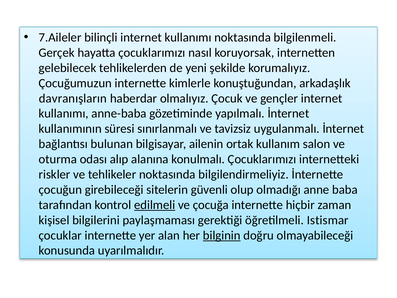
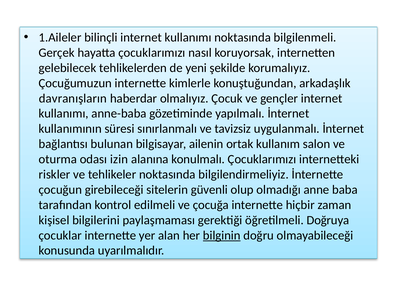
7.Aileler: 7.Aileler -> 1.Aileler
alıp: alıp -> izin
edilmeli underline: present -> none
Istismar: Istismar -> Doğruya
